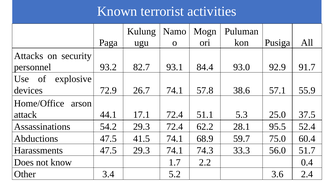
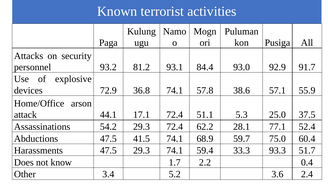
82.7: 82.7 -> 81.2
26.7: 26.7 -> 36.8
95.5: 95.5 -> 77.1
74.3: 74.3 -> 59.4
56.0: 56.0 -> 93.3
